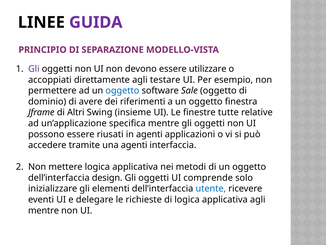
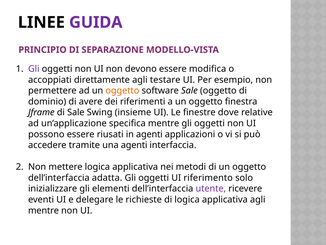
utilizzare: utilizzare -> modifica
oggetto at (122, 91) colour: blue -> orange
di Altri: Altri -> Sale
tutte: tutte -> dove
design: design -> adatta
comprende: comprende -> riferimento
utente colour: blue -> purple
